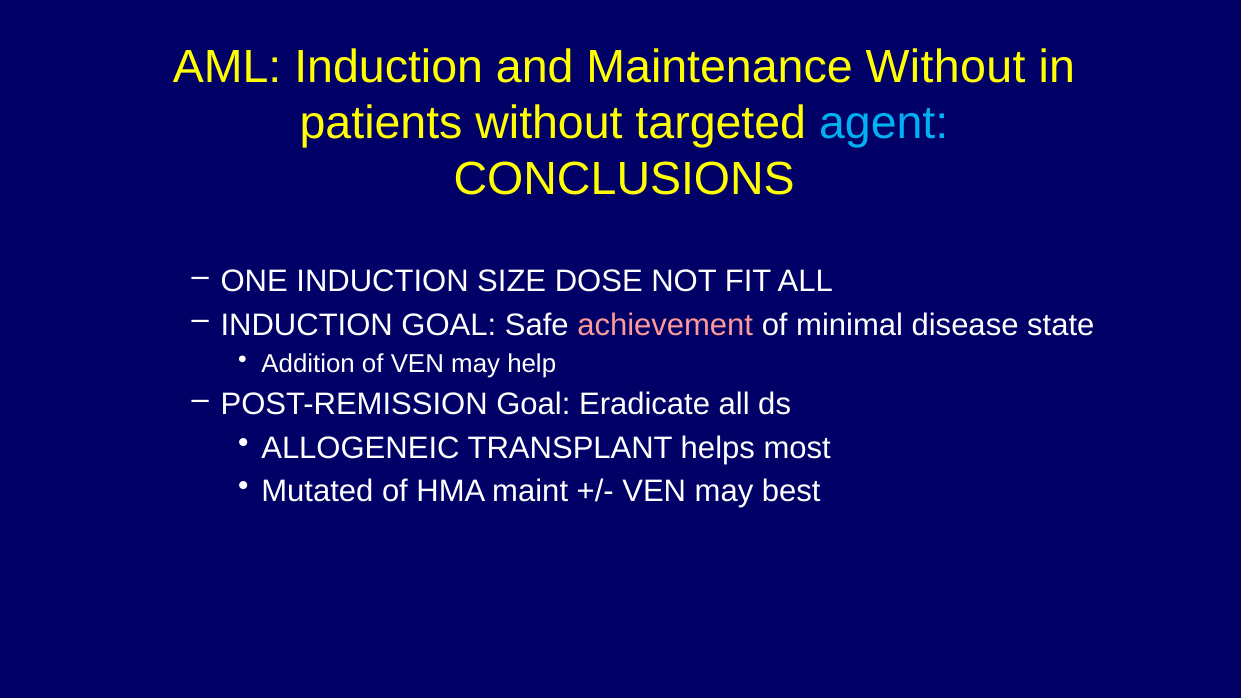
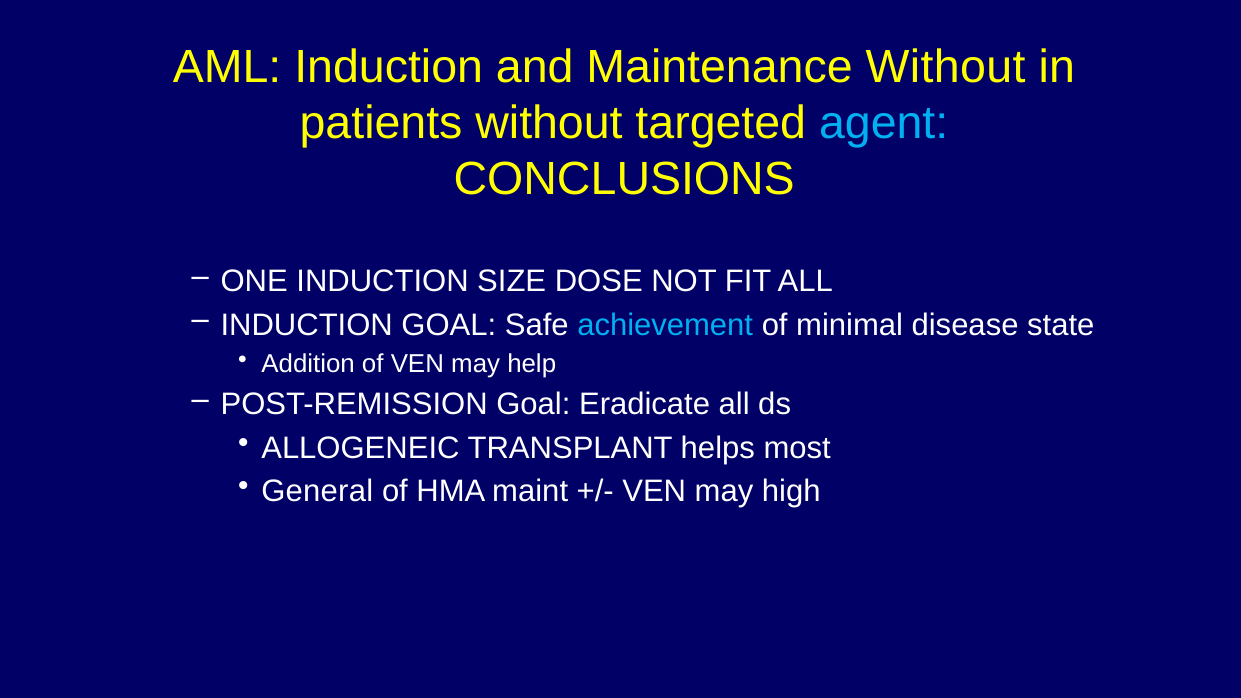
achievement colour: pink -> light blue
Mutated: Mutated -> General
best: best -> high
